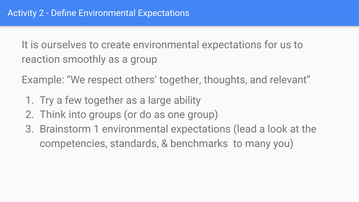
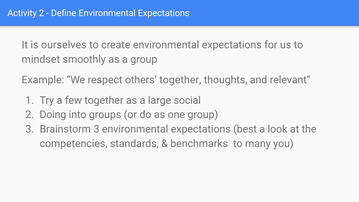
reaction: reaction -> mindset
ability: ability -> social
Think: Think -> Doing
Brainstorm 1: 1 -> 3
lead: lead -> best
